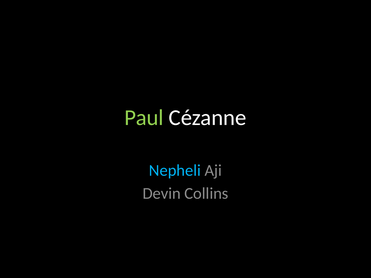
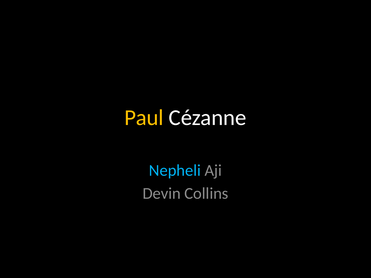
Paul colour: light green -> yellow
